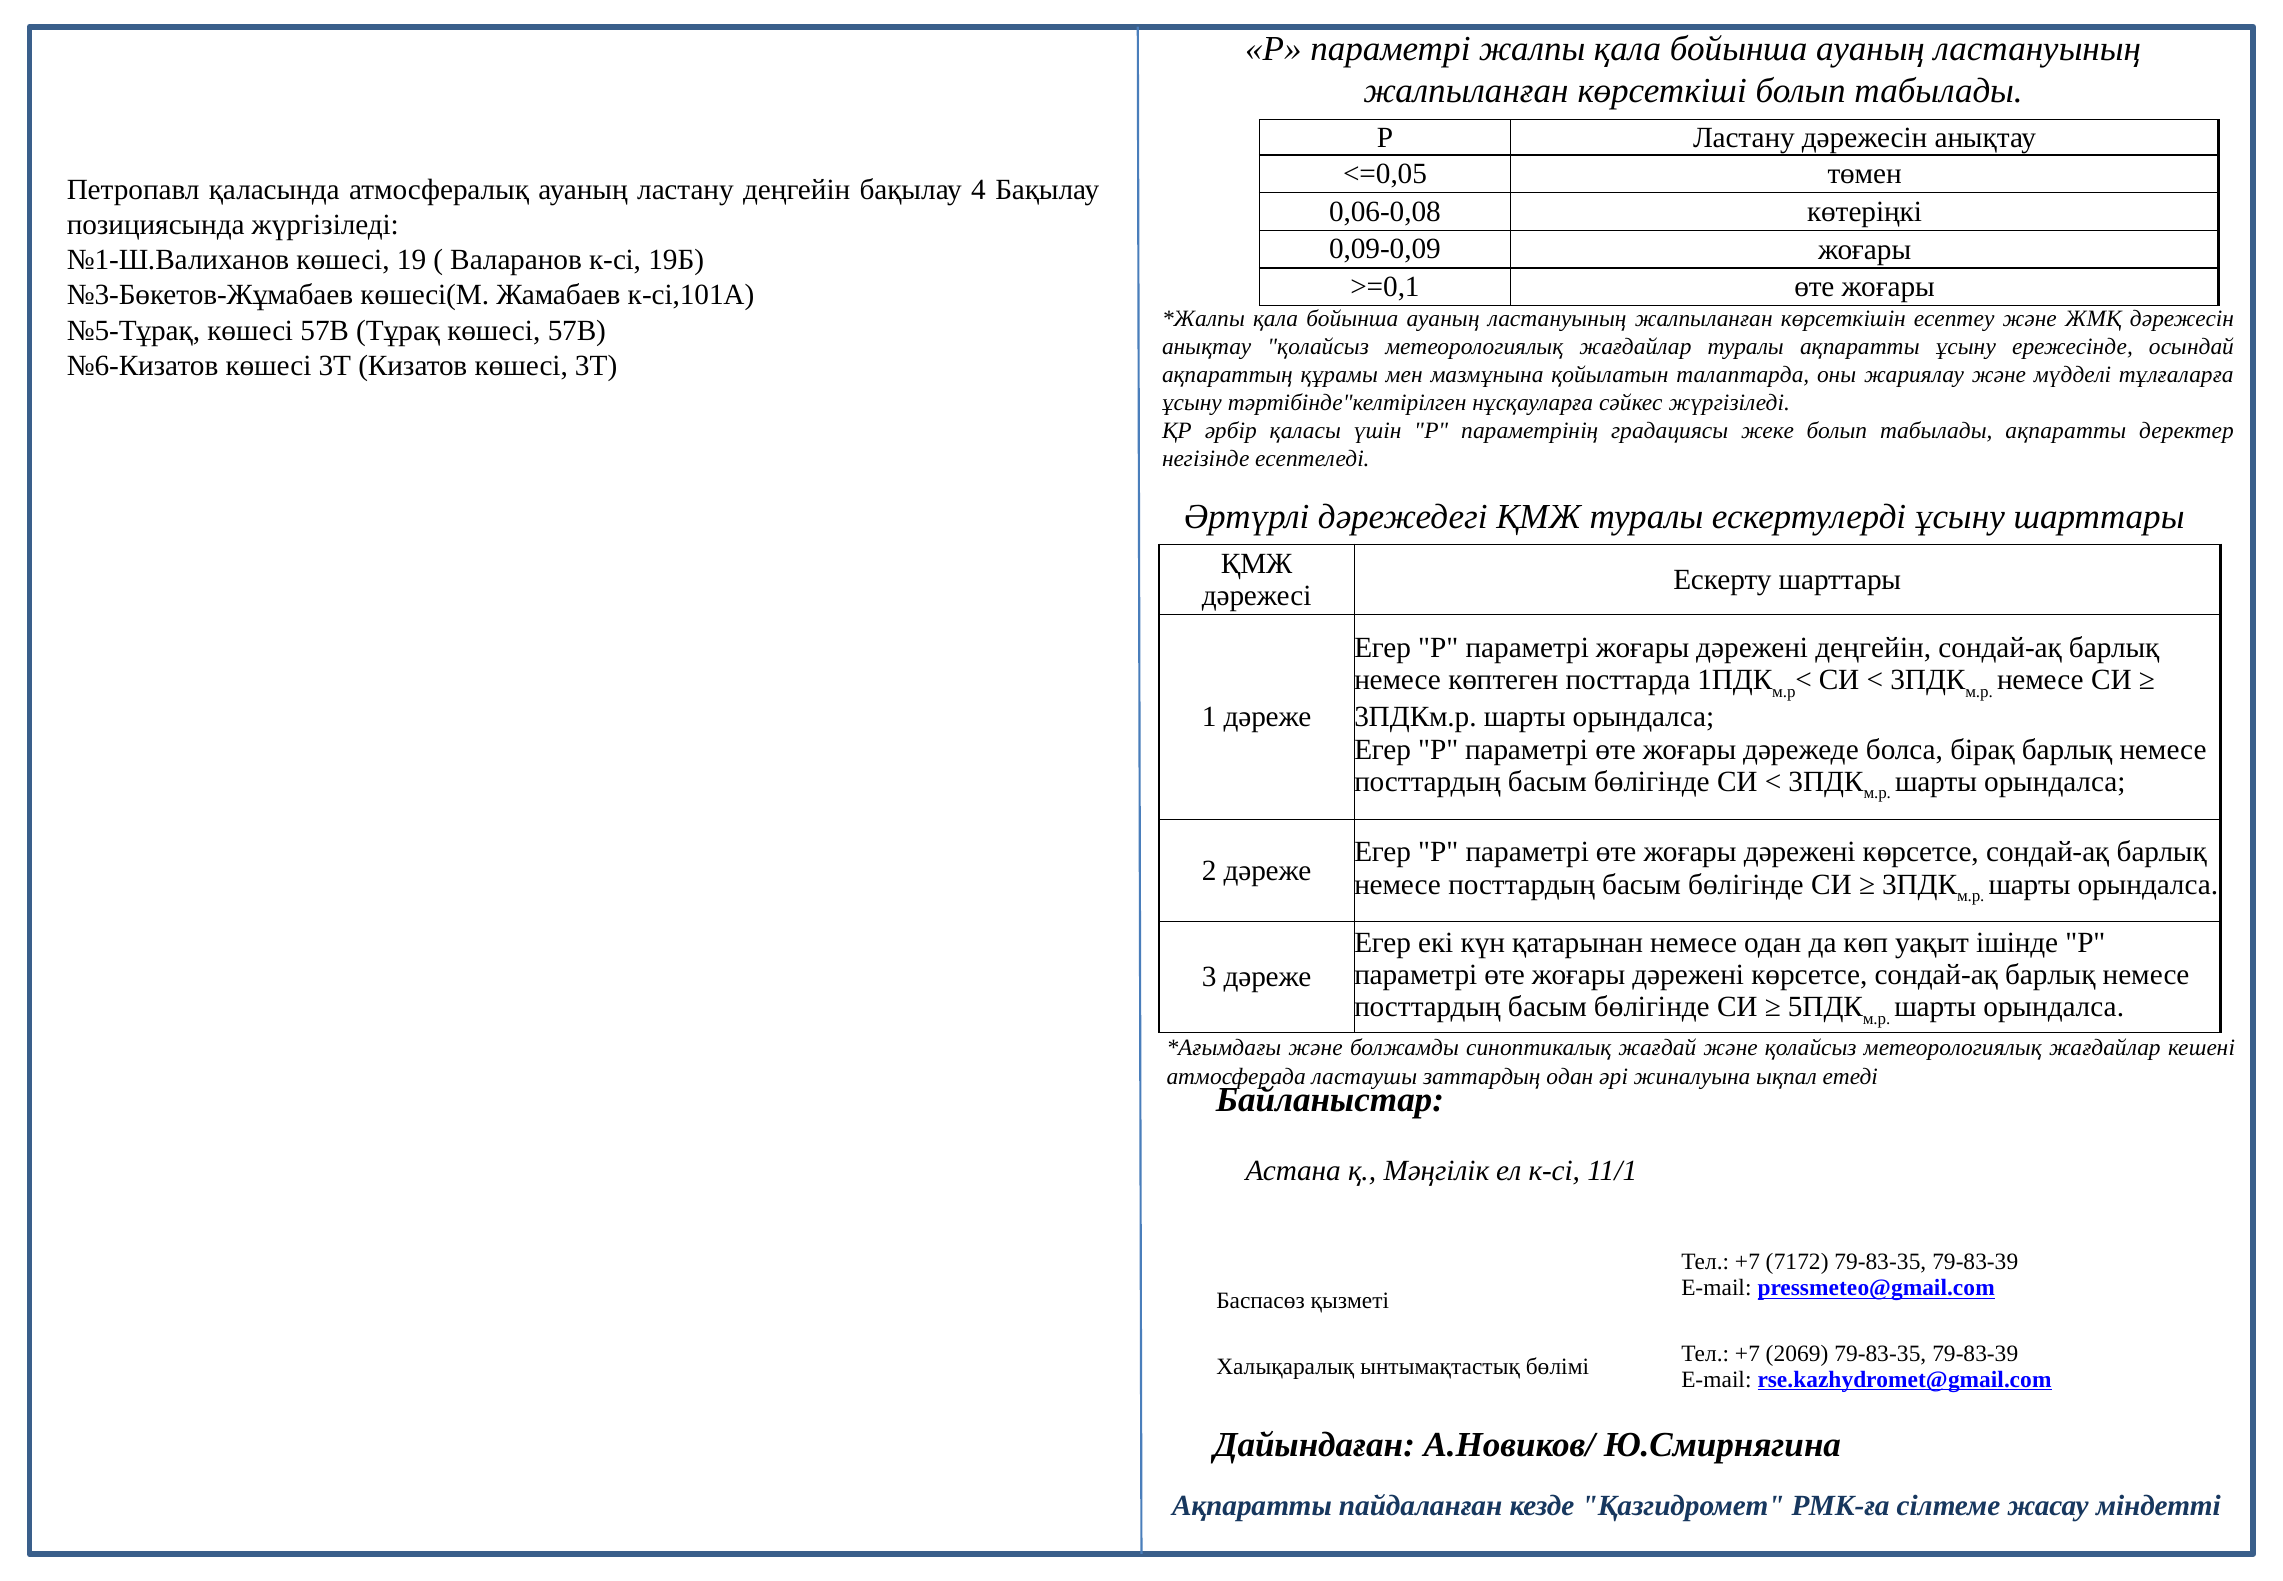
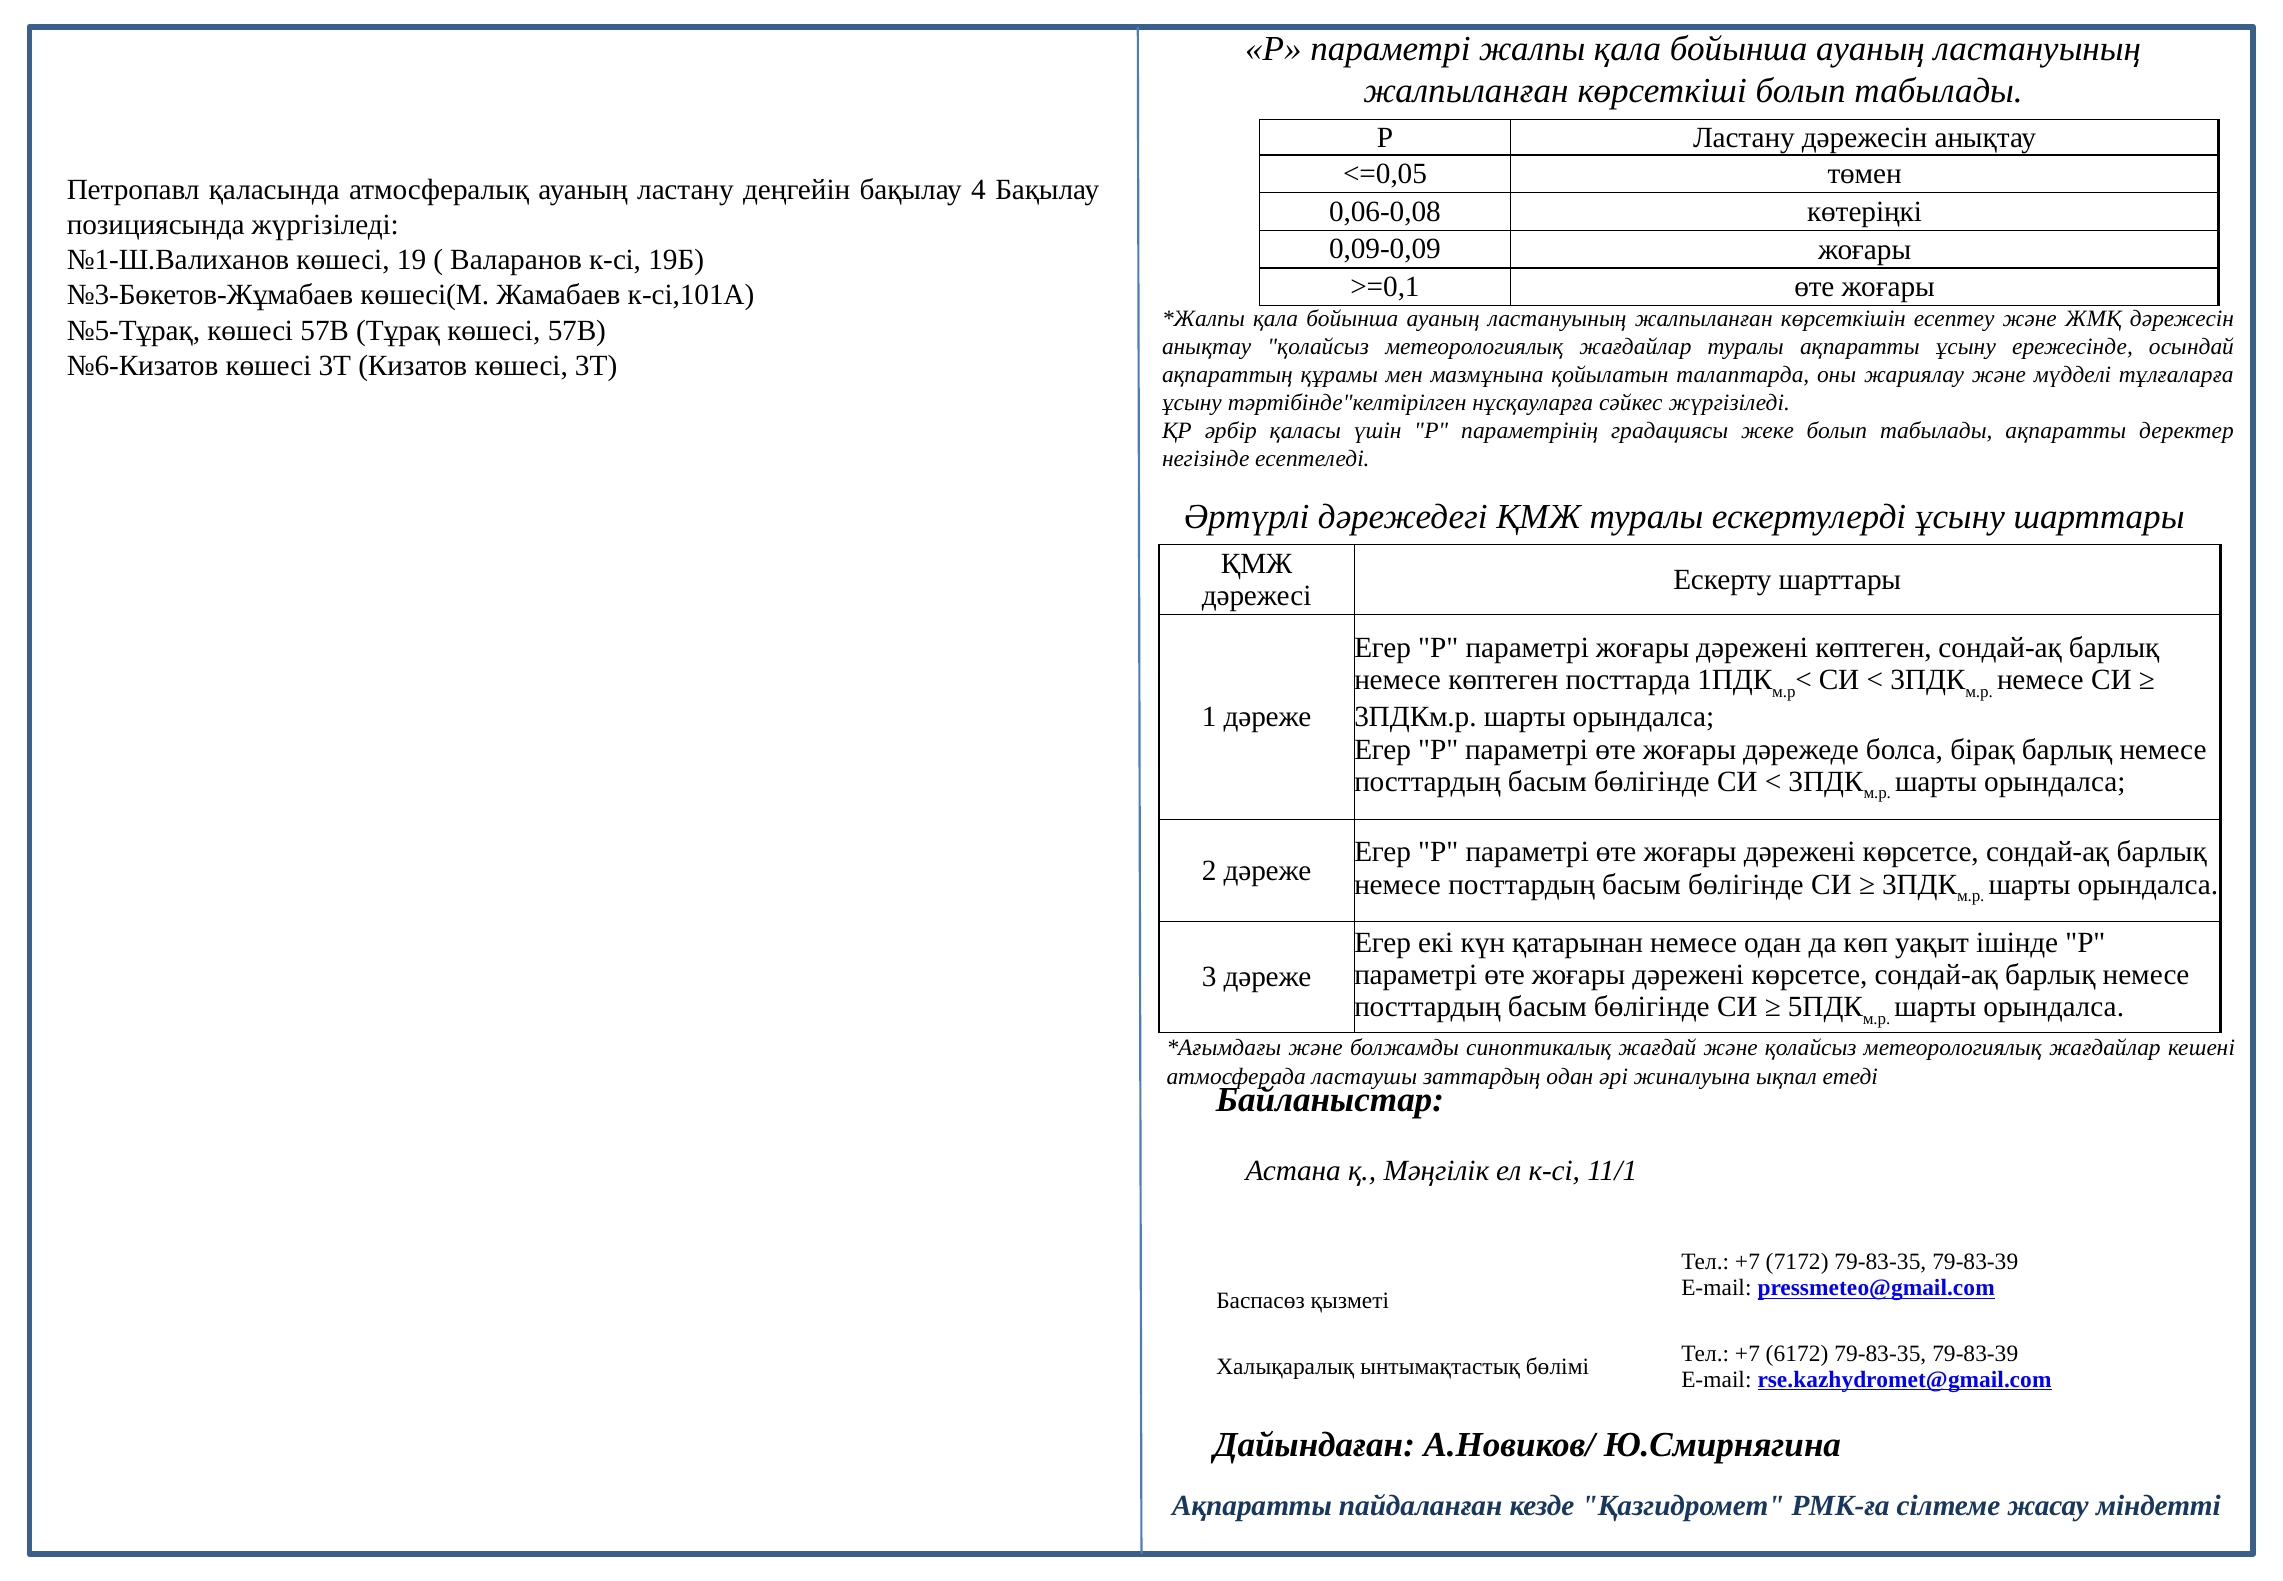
дәрежені деңгейін: деңгейін -> көптеген
2069: 2069 -> 6172
